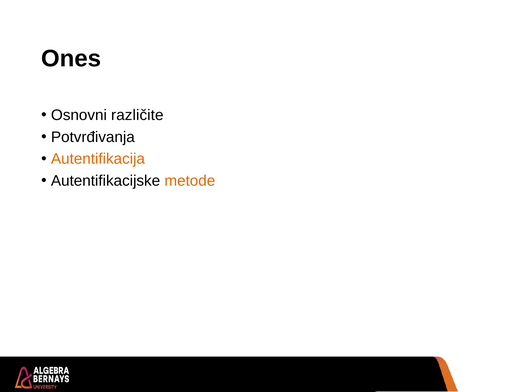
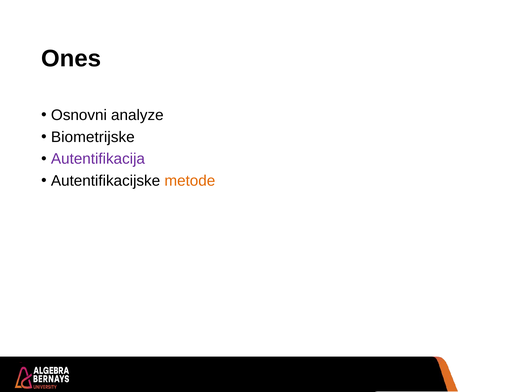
različite: različite -> analyze
Potvrđivanja: Potvrđivanja -> Biometrijske
Autentifikacija colour: orange -> purple
